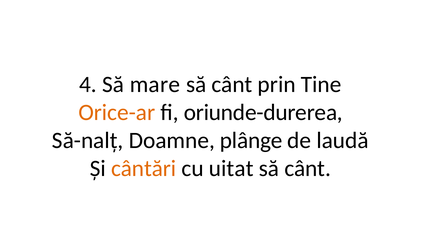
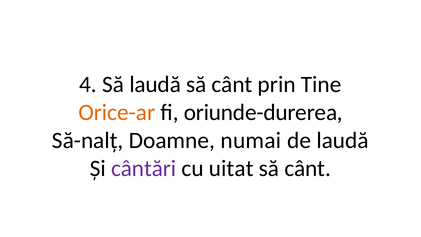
Să mare: mare -> laudă
plânge: plânge -> numai
cântări colour: orange -> purple
